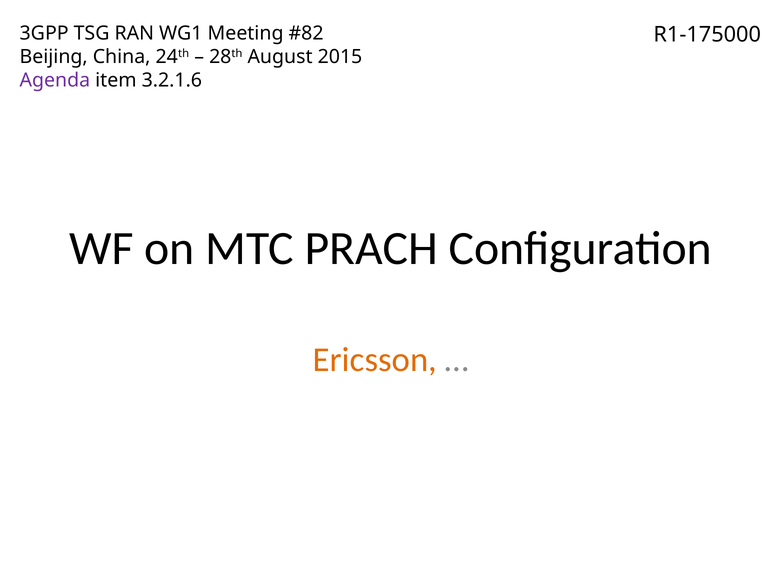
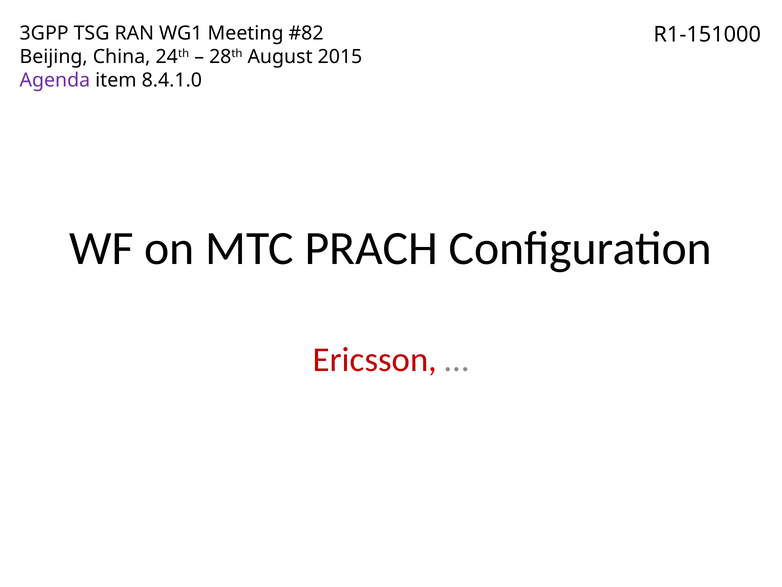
R1-175000: R1-175000 -> R1-151000
3.2.1.6: 3.2.1.6 -> 8.4.1.0
Ericsson colour: orange -> red
